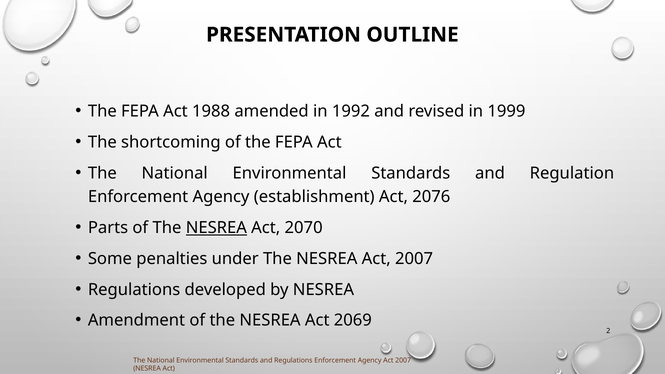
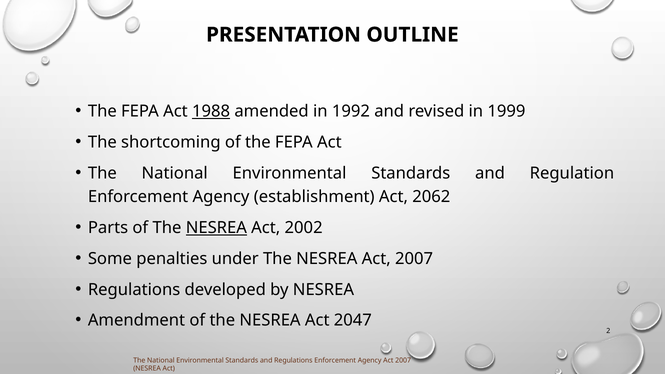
1988 underline: none -> present
2076: 2076 -> 2062
2070: 2070 -> 2002
2069: 2069 -> 2047
